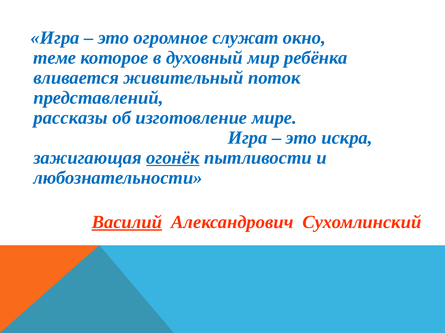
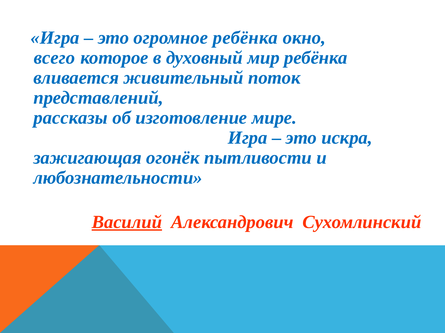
огромное служат: служат -> ребёнка
теме: теме -> всего
огонёк underline: present -> none
